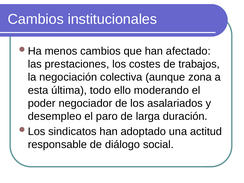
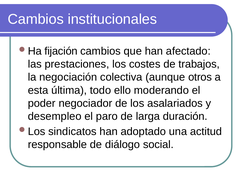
menos: menos -> fijación
zona: zona -> otros
